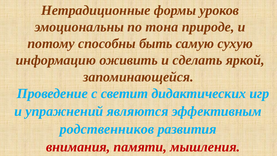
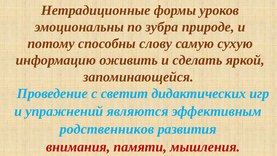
тона: тона -> зубра
быть: быть -> слову
